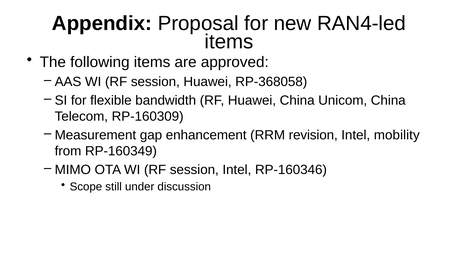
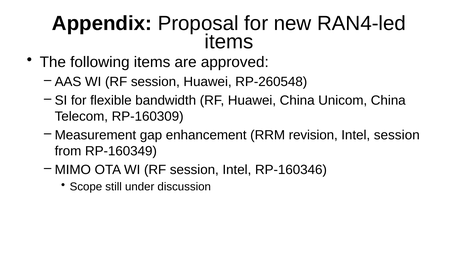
RP-368058: RP-368058 -> RP-260548
Intel mobility: mobility -> session
